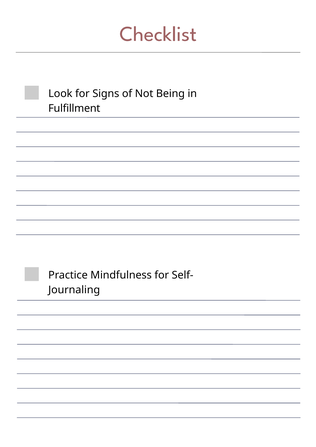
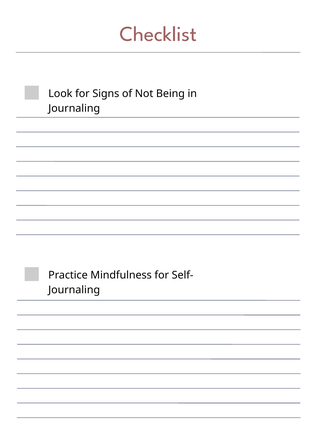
Fulfillment at (74, 108): Fulfillment -> Journaling
